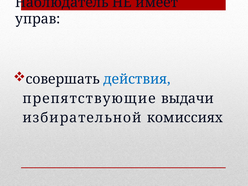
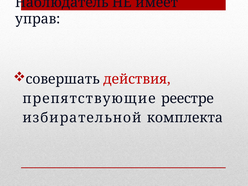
действия colour: blue -> red
выдачи: выдачи -> реестре
комиссиях: комиссиях -> комплекта
